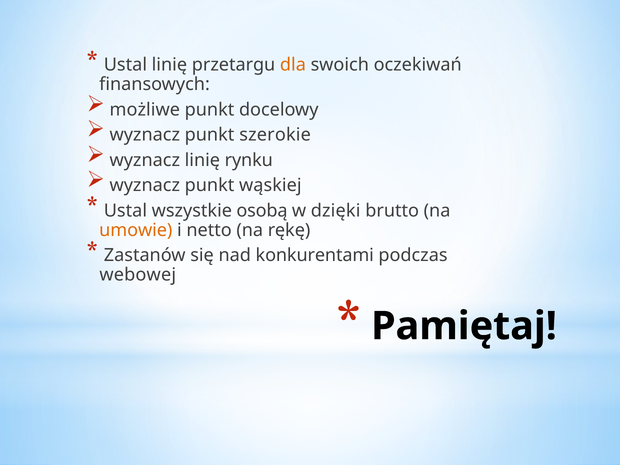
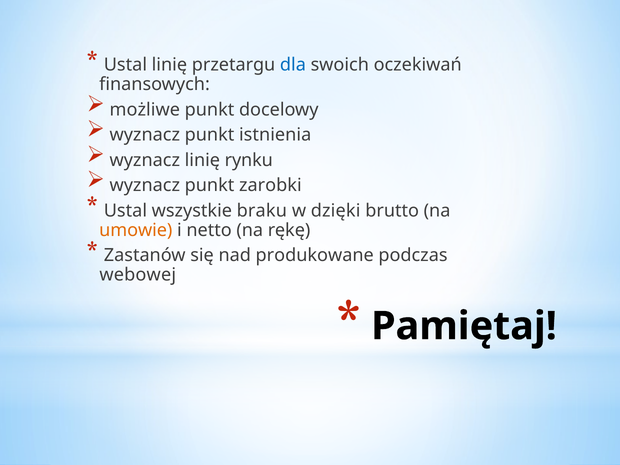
dla colour: orange -> blue
szerokie: szerokie -> istnienia
wąskiej: wąskiej -> zarobki
osobą: osobą -> braku
konkurentami: konkurentami -> produkowane
